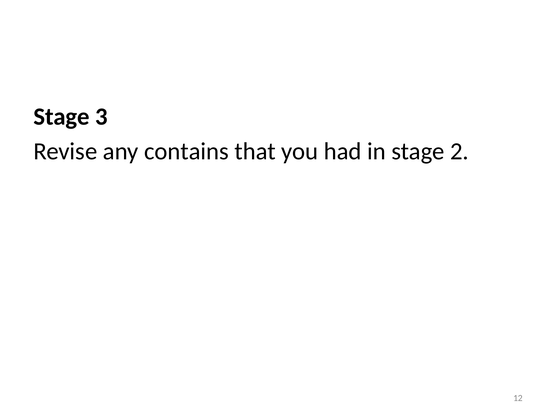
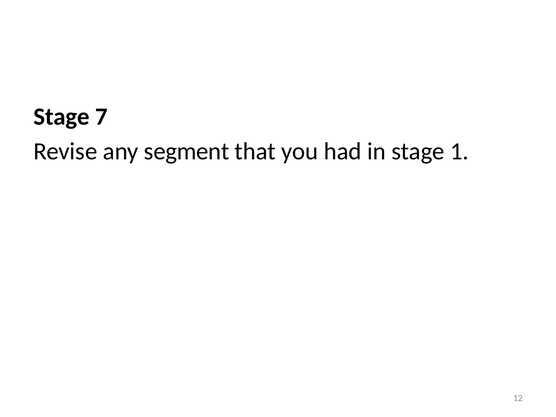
3: 3 -> 7
contains: contains -> segment
2: 2 -> 1
